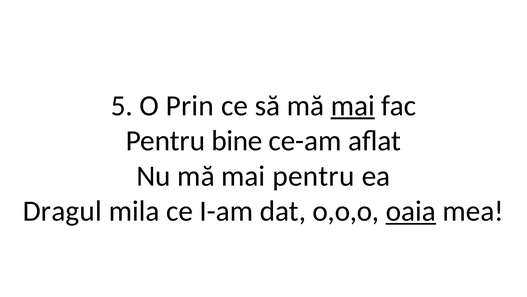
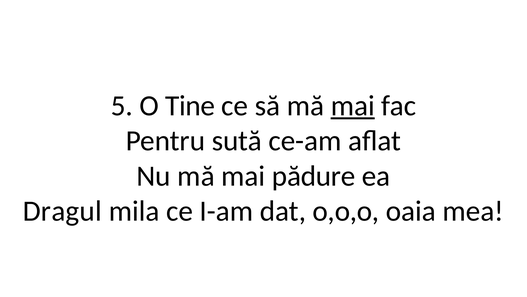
Prin: Prin -> Tine
bine: bine -> sută
mai pentru: pentru -> pădure
oaia underline: present -> none
